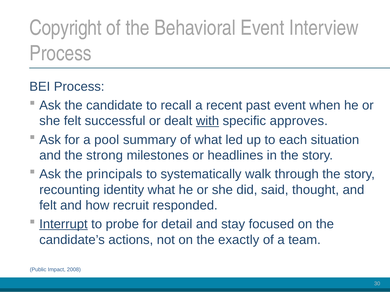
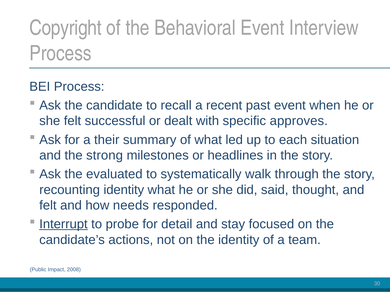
with underline: present -> none
pool: pool -> their
principals: principals -> evaluated
recruit: recruit -> needs
the exactly: exactly -> identity
